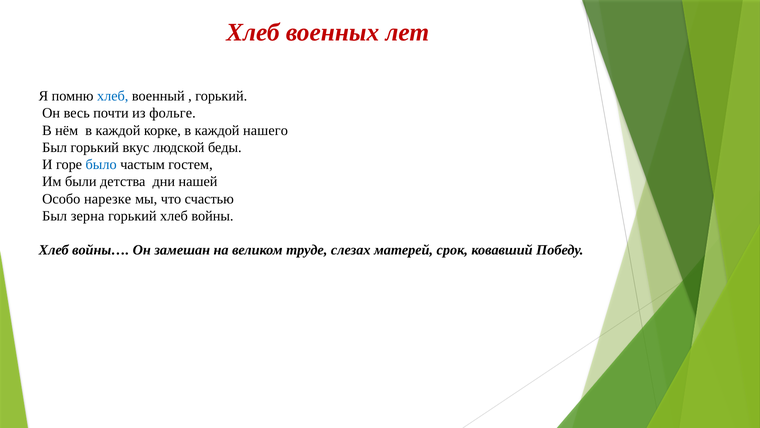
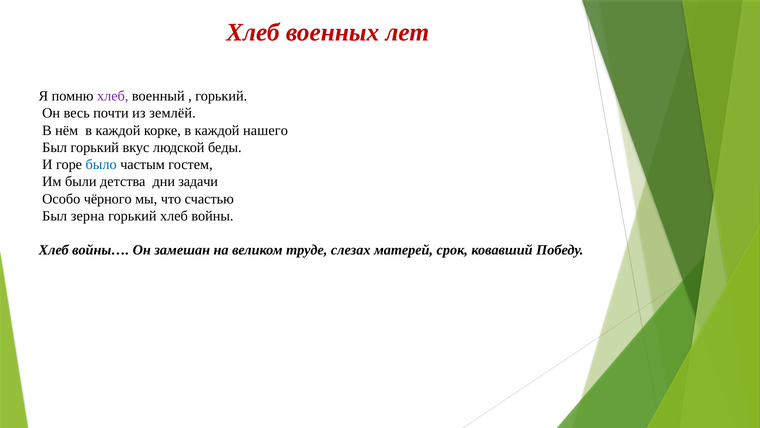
хлеб at (113, 96) colour: blue -> purple
фольге: фольге -> землёй
нашей: нашей -> задачи
нарезке: нарезке -> чёрного
